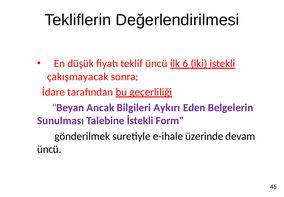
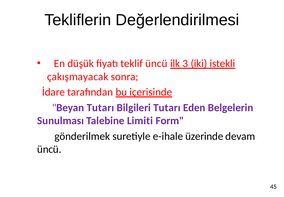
6: 6 -> 3
geçerliliği: geçerliliği -> içerisinde
Beyan Ancak: Ancak -> Tutarı
Bilgileri Aykırı: Aykırı -> Tutarı
İstekli: İstekli -> Limiti
